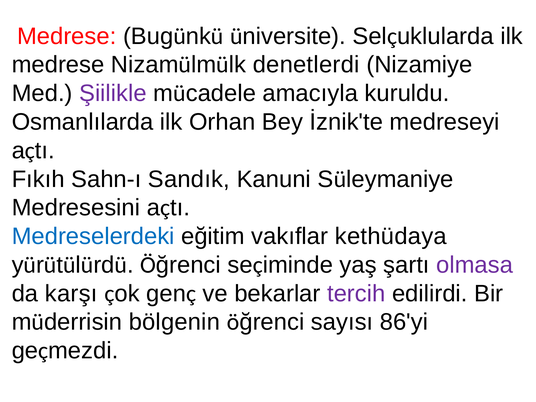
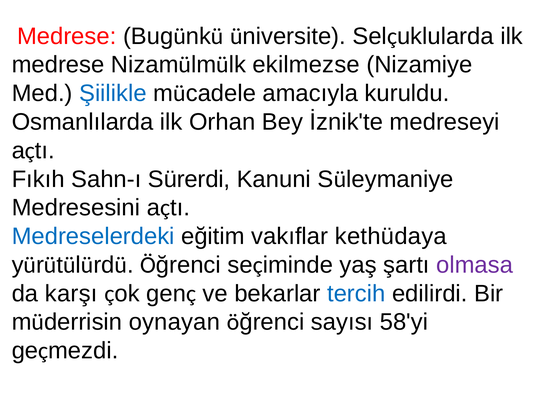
denetlerdi: denetlerdi -> ekilmezse
Şiilikle colour: purple -> blue
Sandık: Sandık -> Sürerdi
tercih colour: purple -> blue
bölgenin: bölgenin -> oynayan
86'yi: 86'yi -> 58'yi
